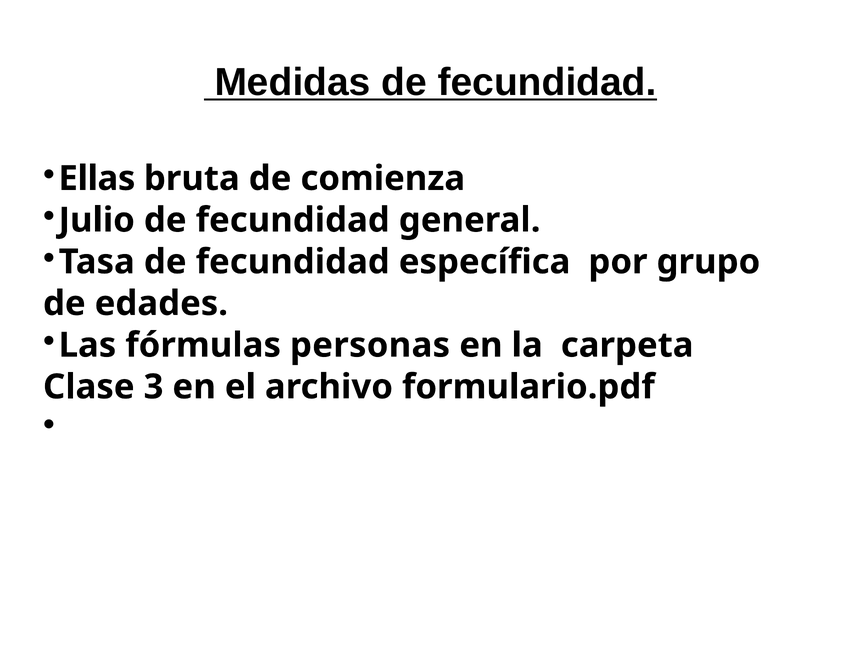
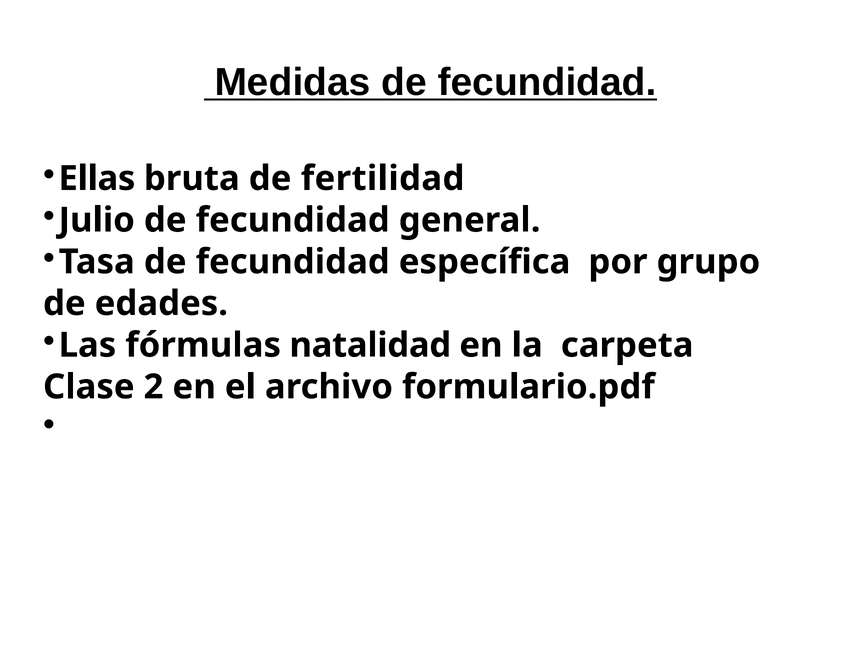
comienza: comienza -> fertilidad
personas: personas -> natalidad
3: 3 -> 2
